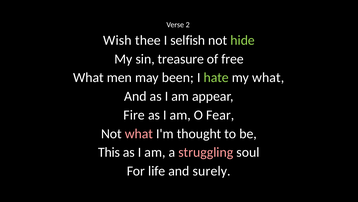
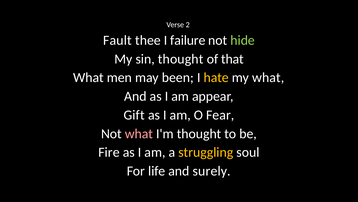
Wish: Wish -> Fault
selfish: selfish -> failure
sin treasure: treasure -> thought
free: free -> that
hate colour: light green -> yellow
Fire: Fire -> Gift
This: This -> Fire
struggling colour: pink -> yellow
